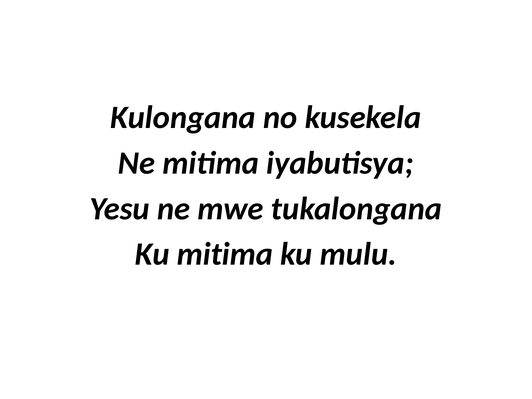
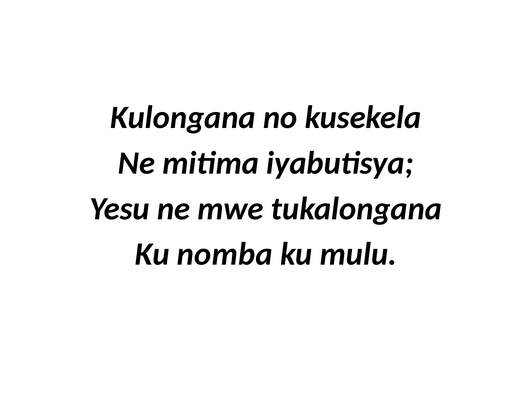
Ku mitima: mitima -> nomba
